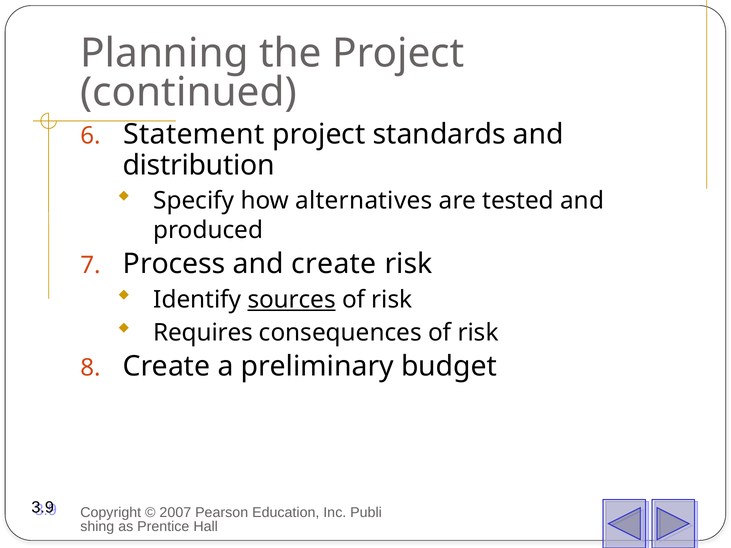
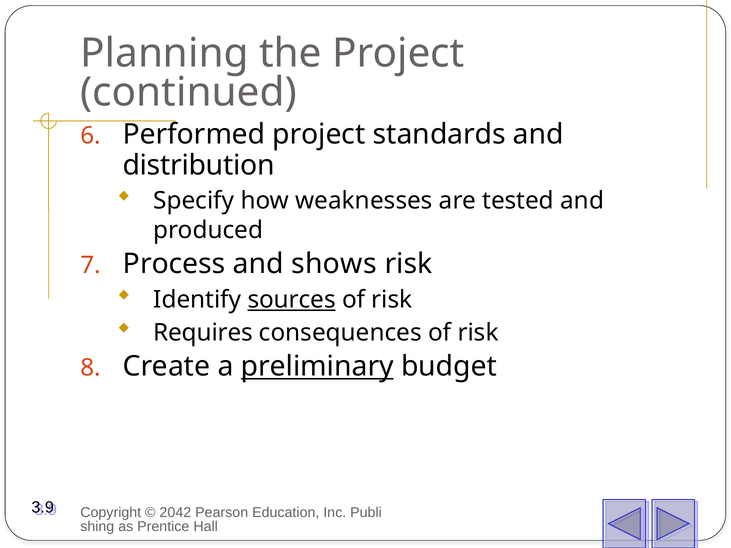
Statement: Statement -> Performed
alternatives: alternatives -> weaknesses
and create: create -> shows
preliminary underline: none -> present
2007: 2007 -> 2042
